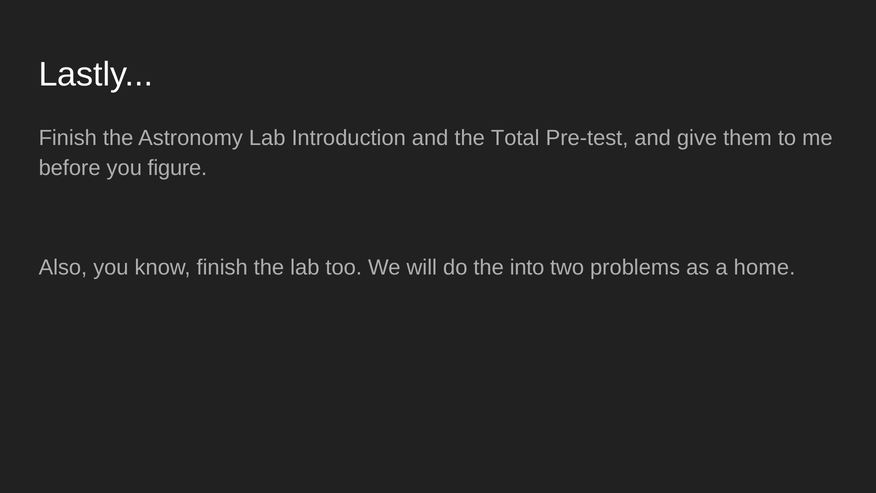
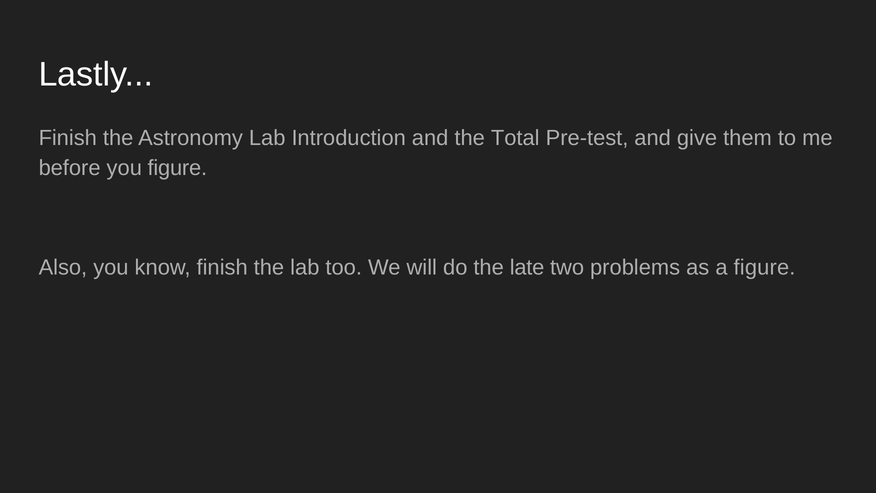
into: into -> late
a home: home -> figure
